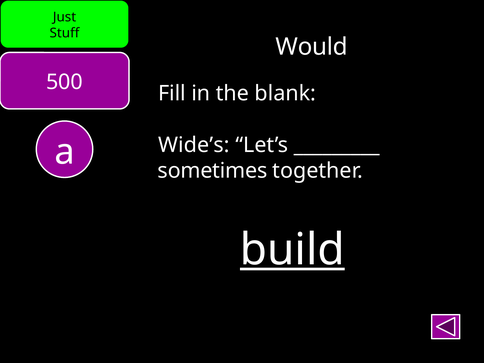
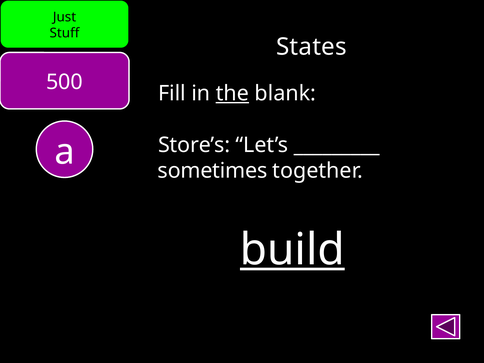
Would: Would -> States
the underline: none -> present
Wide’s: Wide’s -> Store’s
